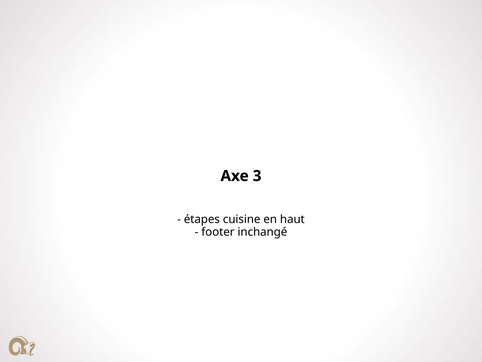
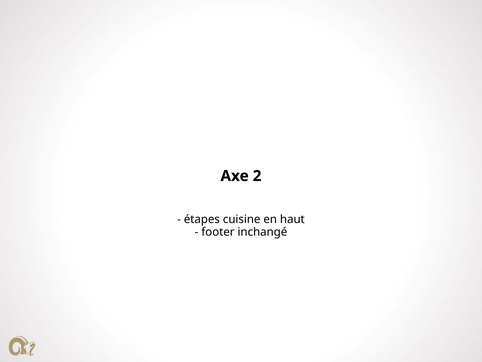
3: 3 -> 2
